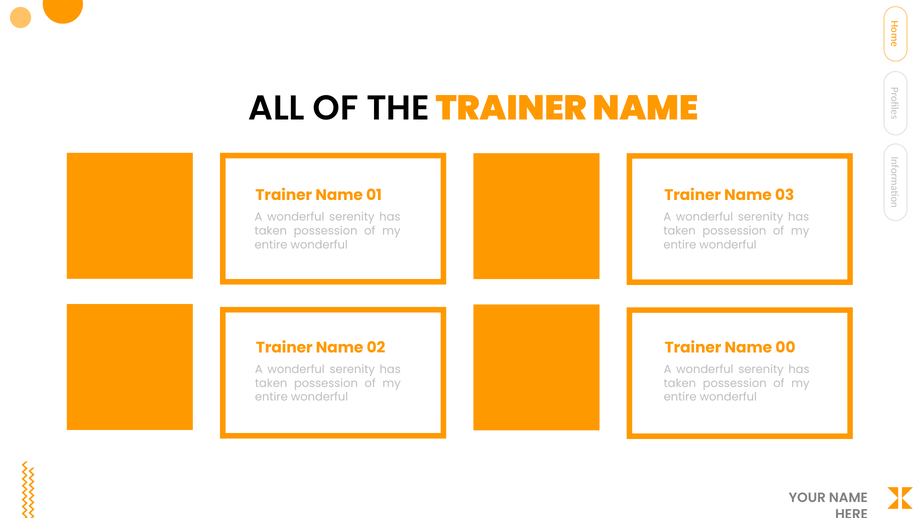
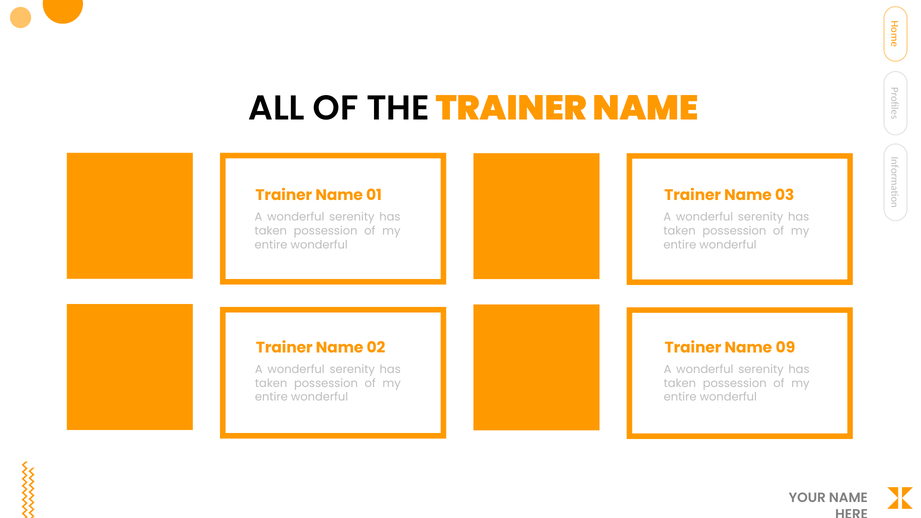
00: 00 -> 09
